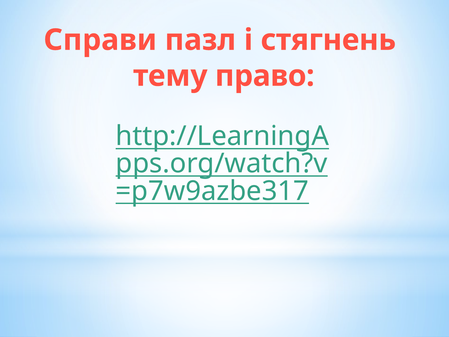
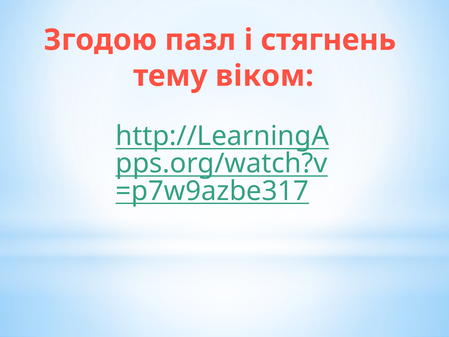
Справи: Справи -> Згодою
право: право -> віком
